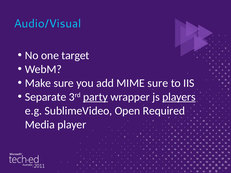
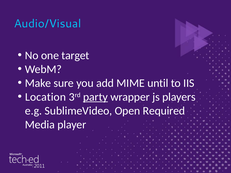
MIME sure: sure -> until
Separate: Separate -> Location
players underline: present -> none
